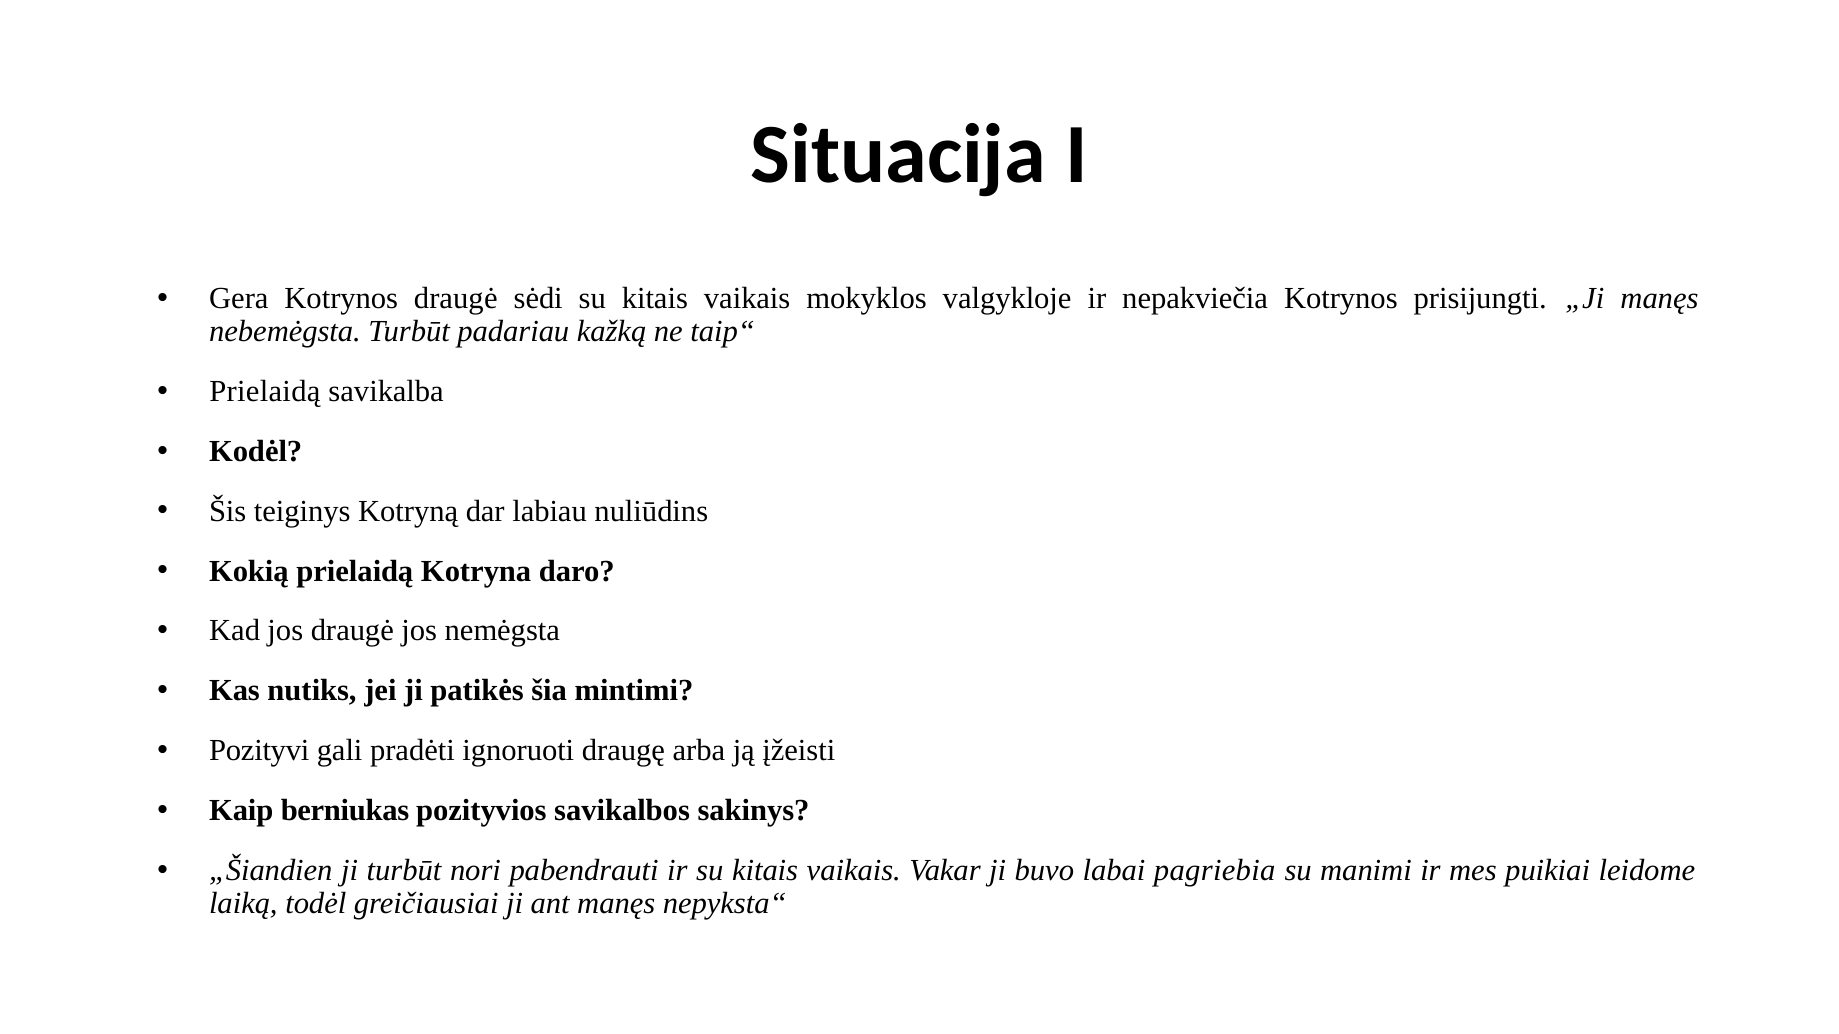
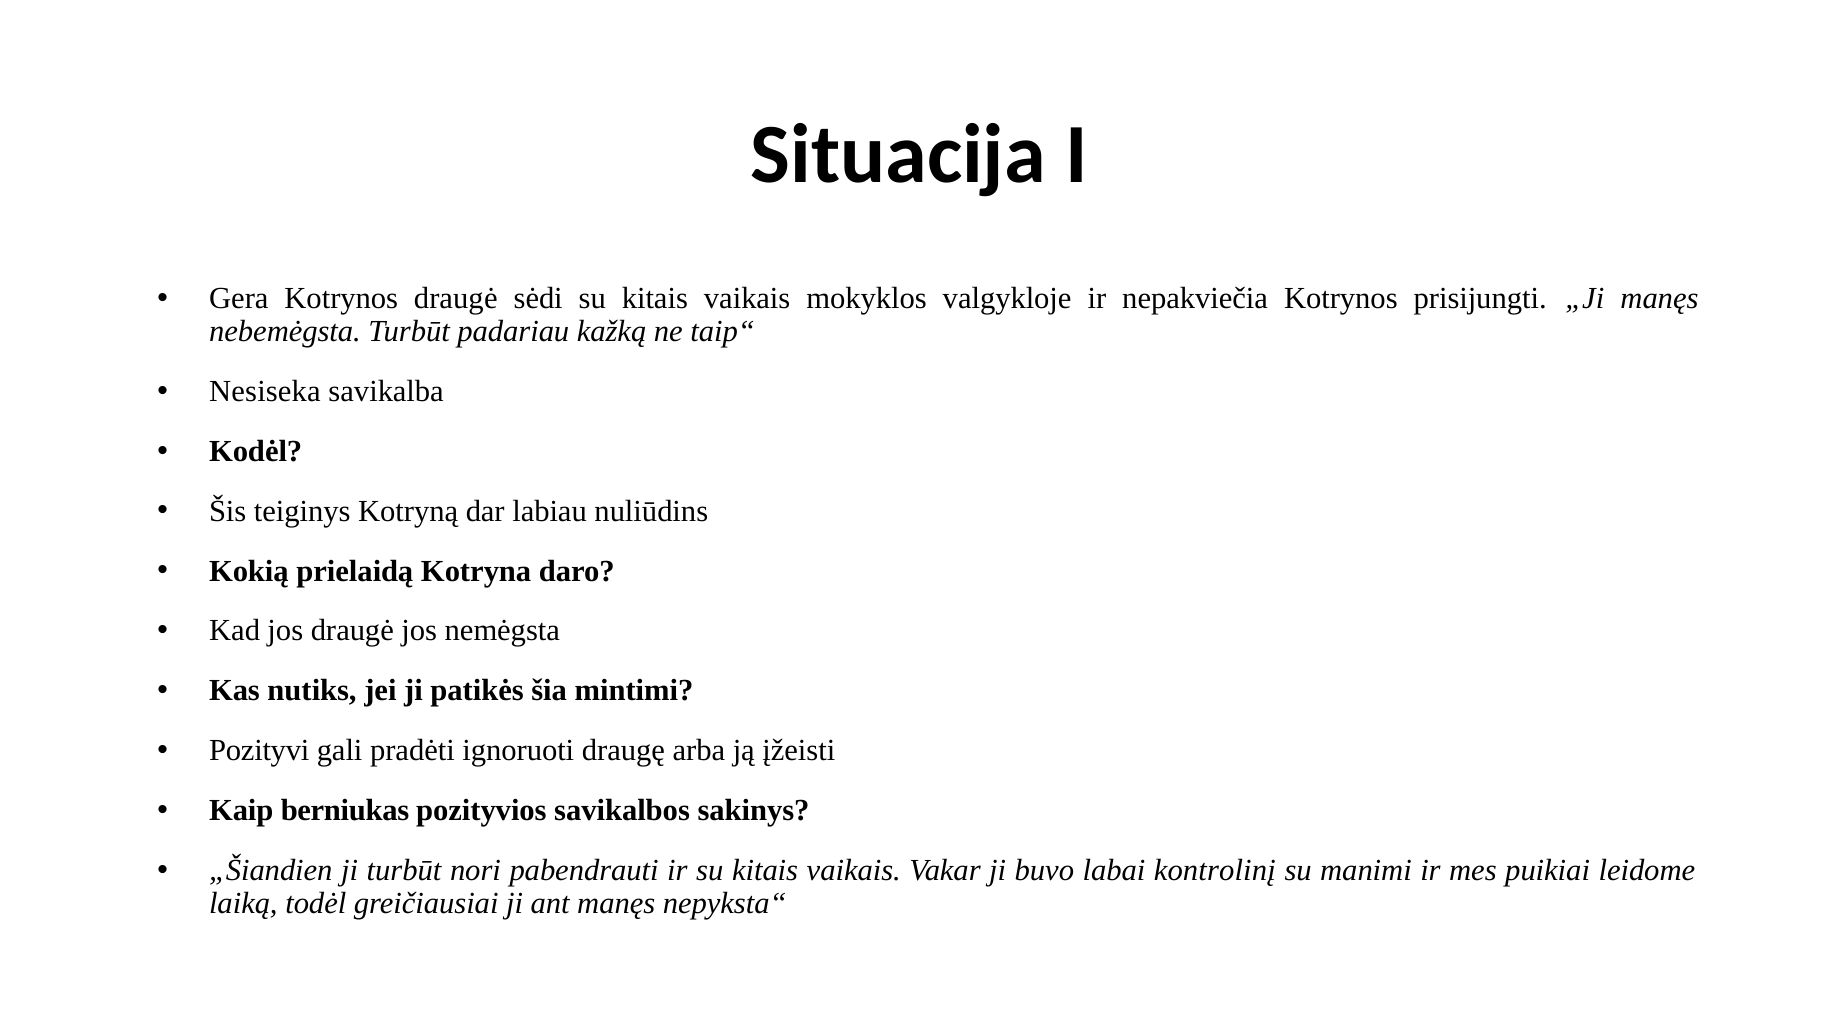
Prielaidą at (265, 392): Prielaidą -> Nesiseka
pagriebia: pagriebia -> kontrolinį
